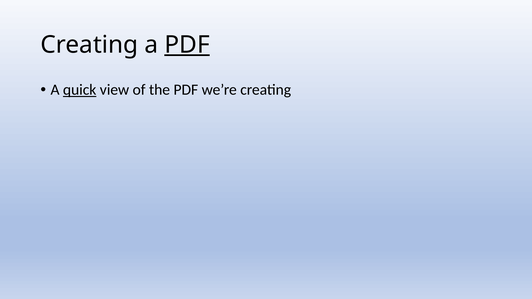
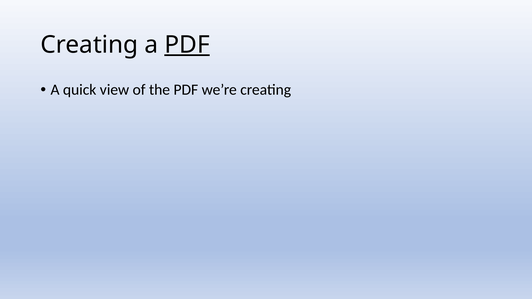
quick underline: present -> none
